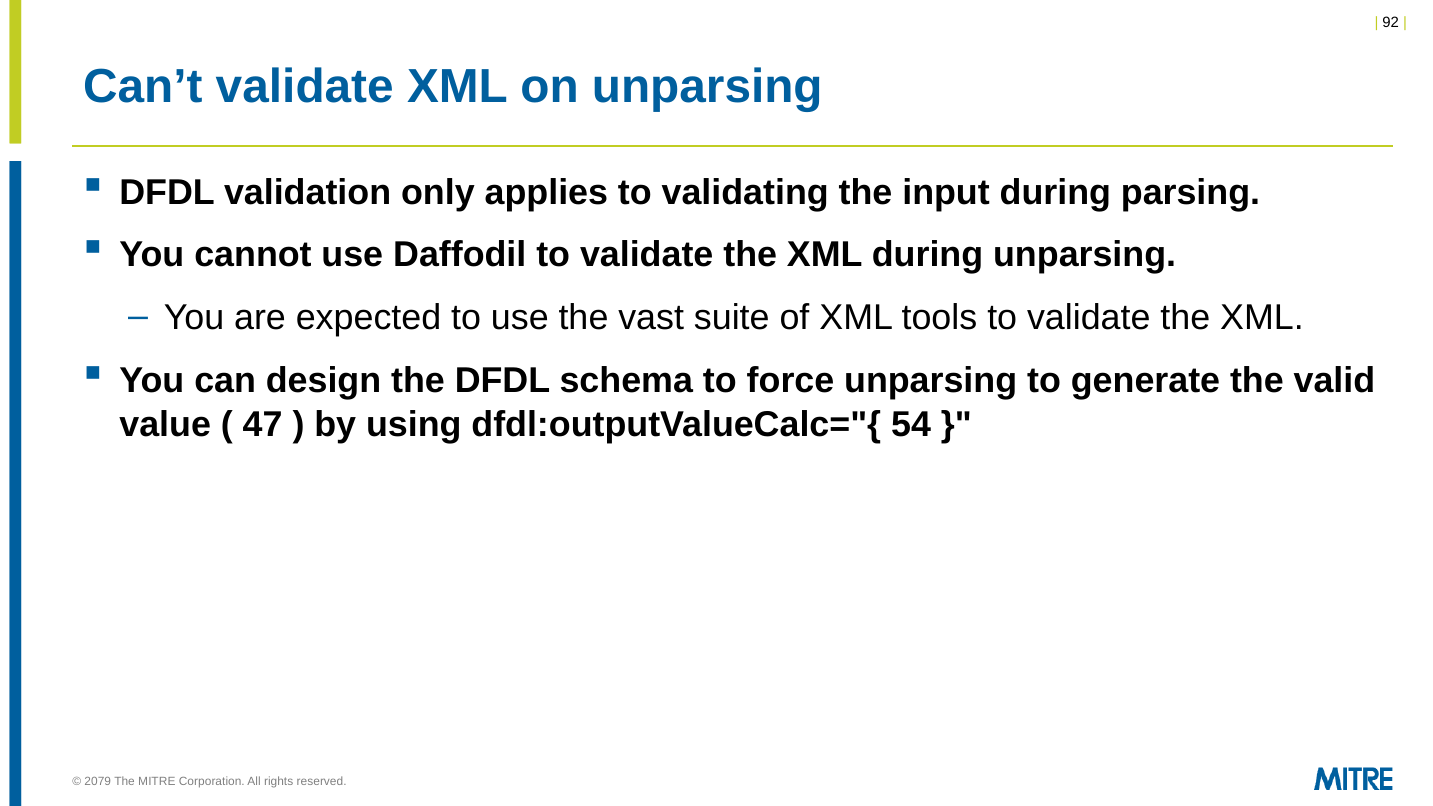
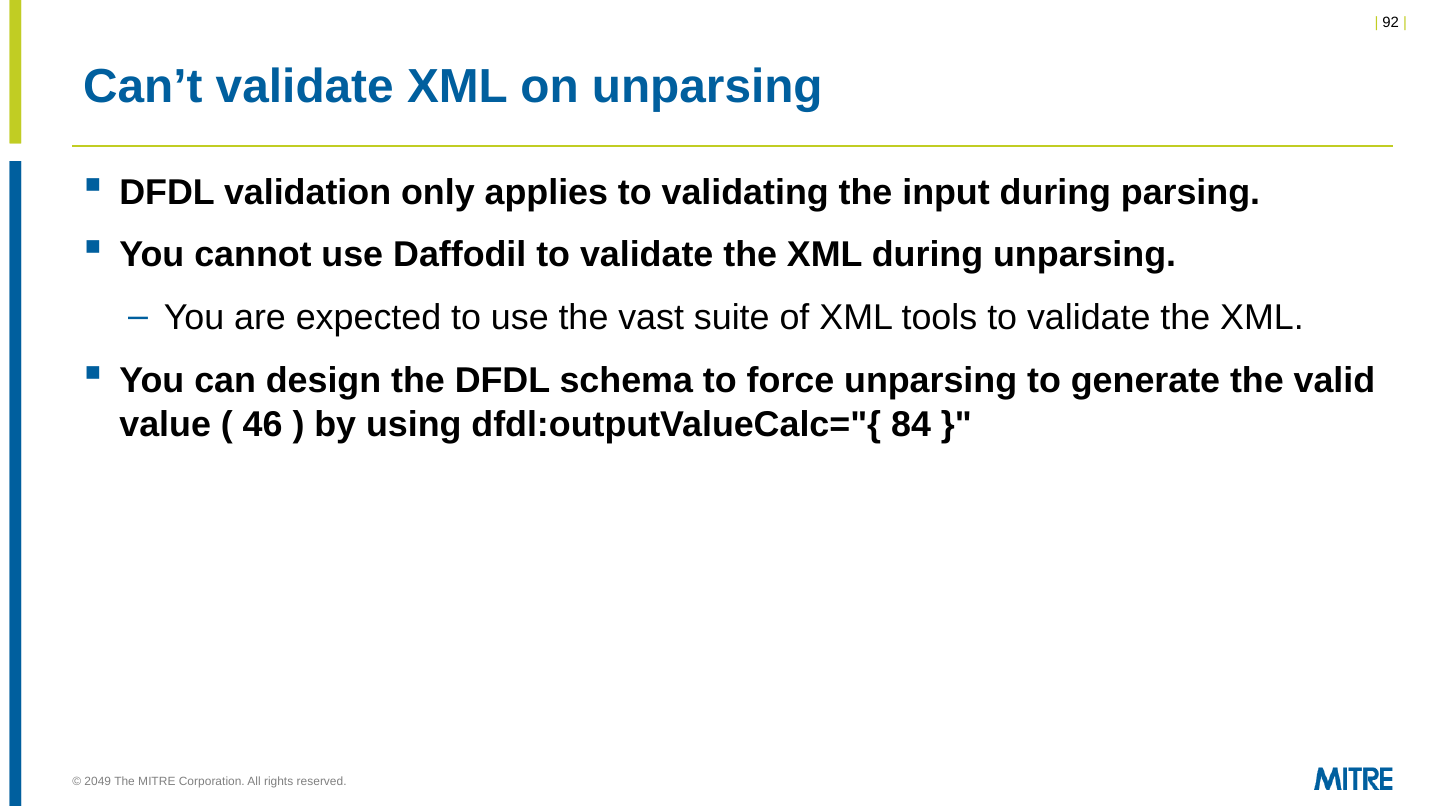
47: 47 -> 46
54: 54 -> 84
2079: 2079 -> 2049
